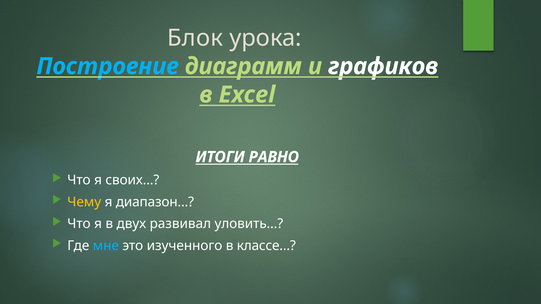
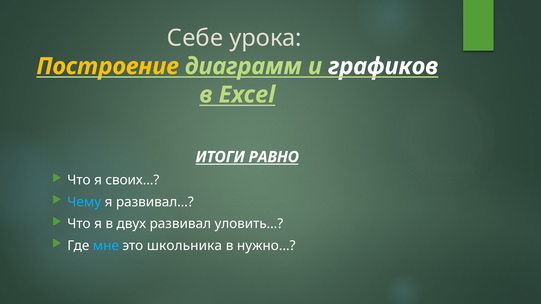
Блок: Блок -> Себе
Построение colour: light blue -> yellow
Чему colour: yellow -> light blue
диапазон…: диапазон… -> развивал…
изученного: изученного -> школьника
классе…: классе… -> нужно…
